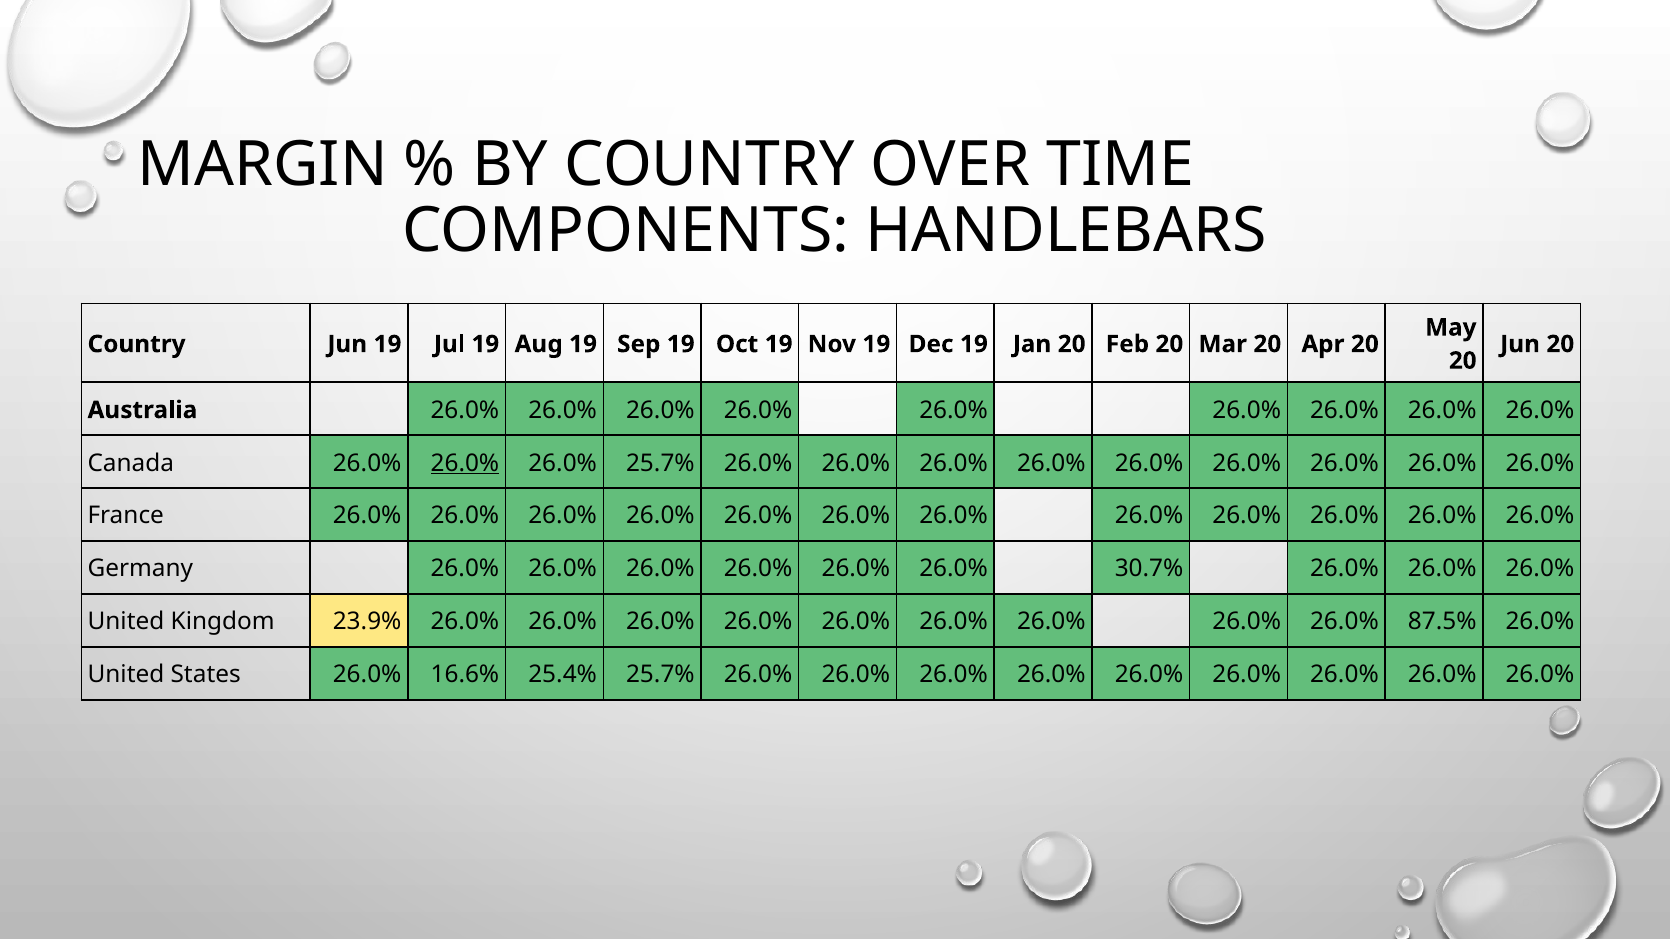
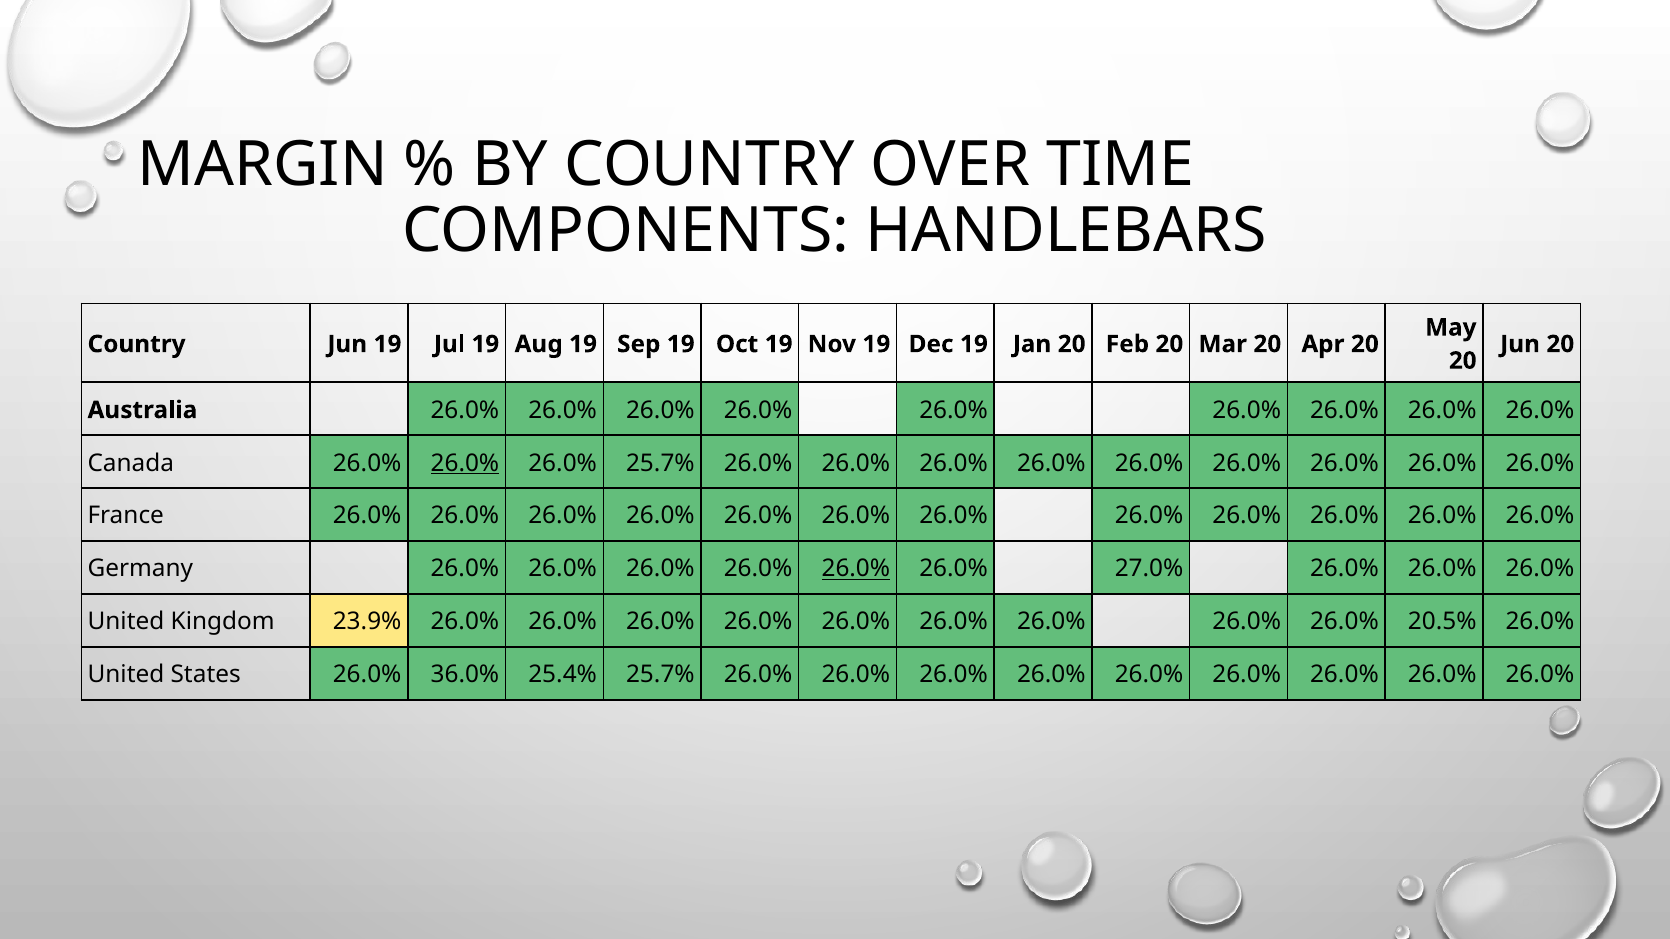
26.0% at (856, 569) underline: none -> present
30.7%: 30.7% -> 27.0%
87.5%: 87.5% -> 20.5%
16.6%: 16.6% -> 36.0%
